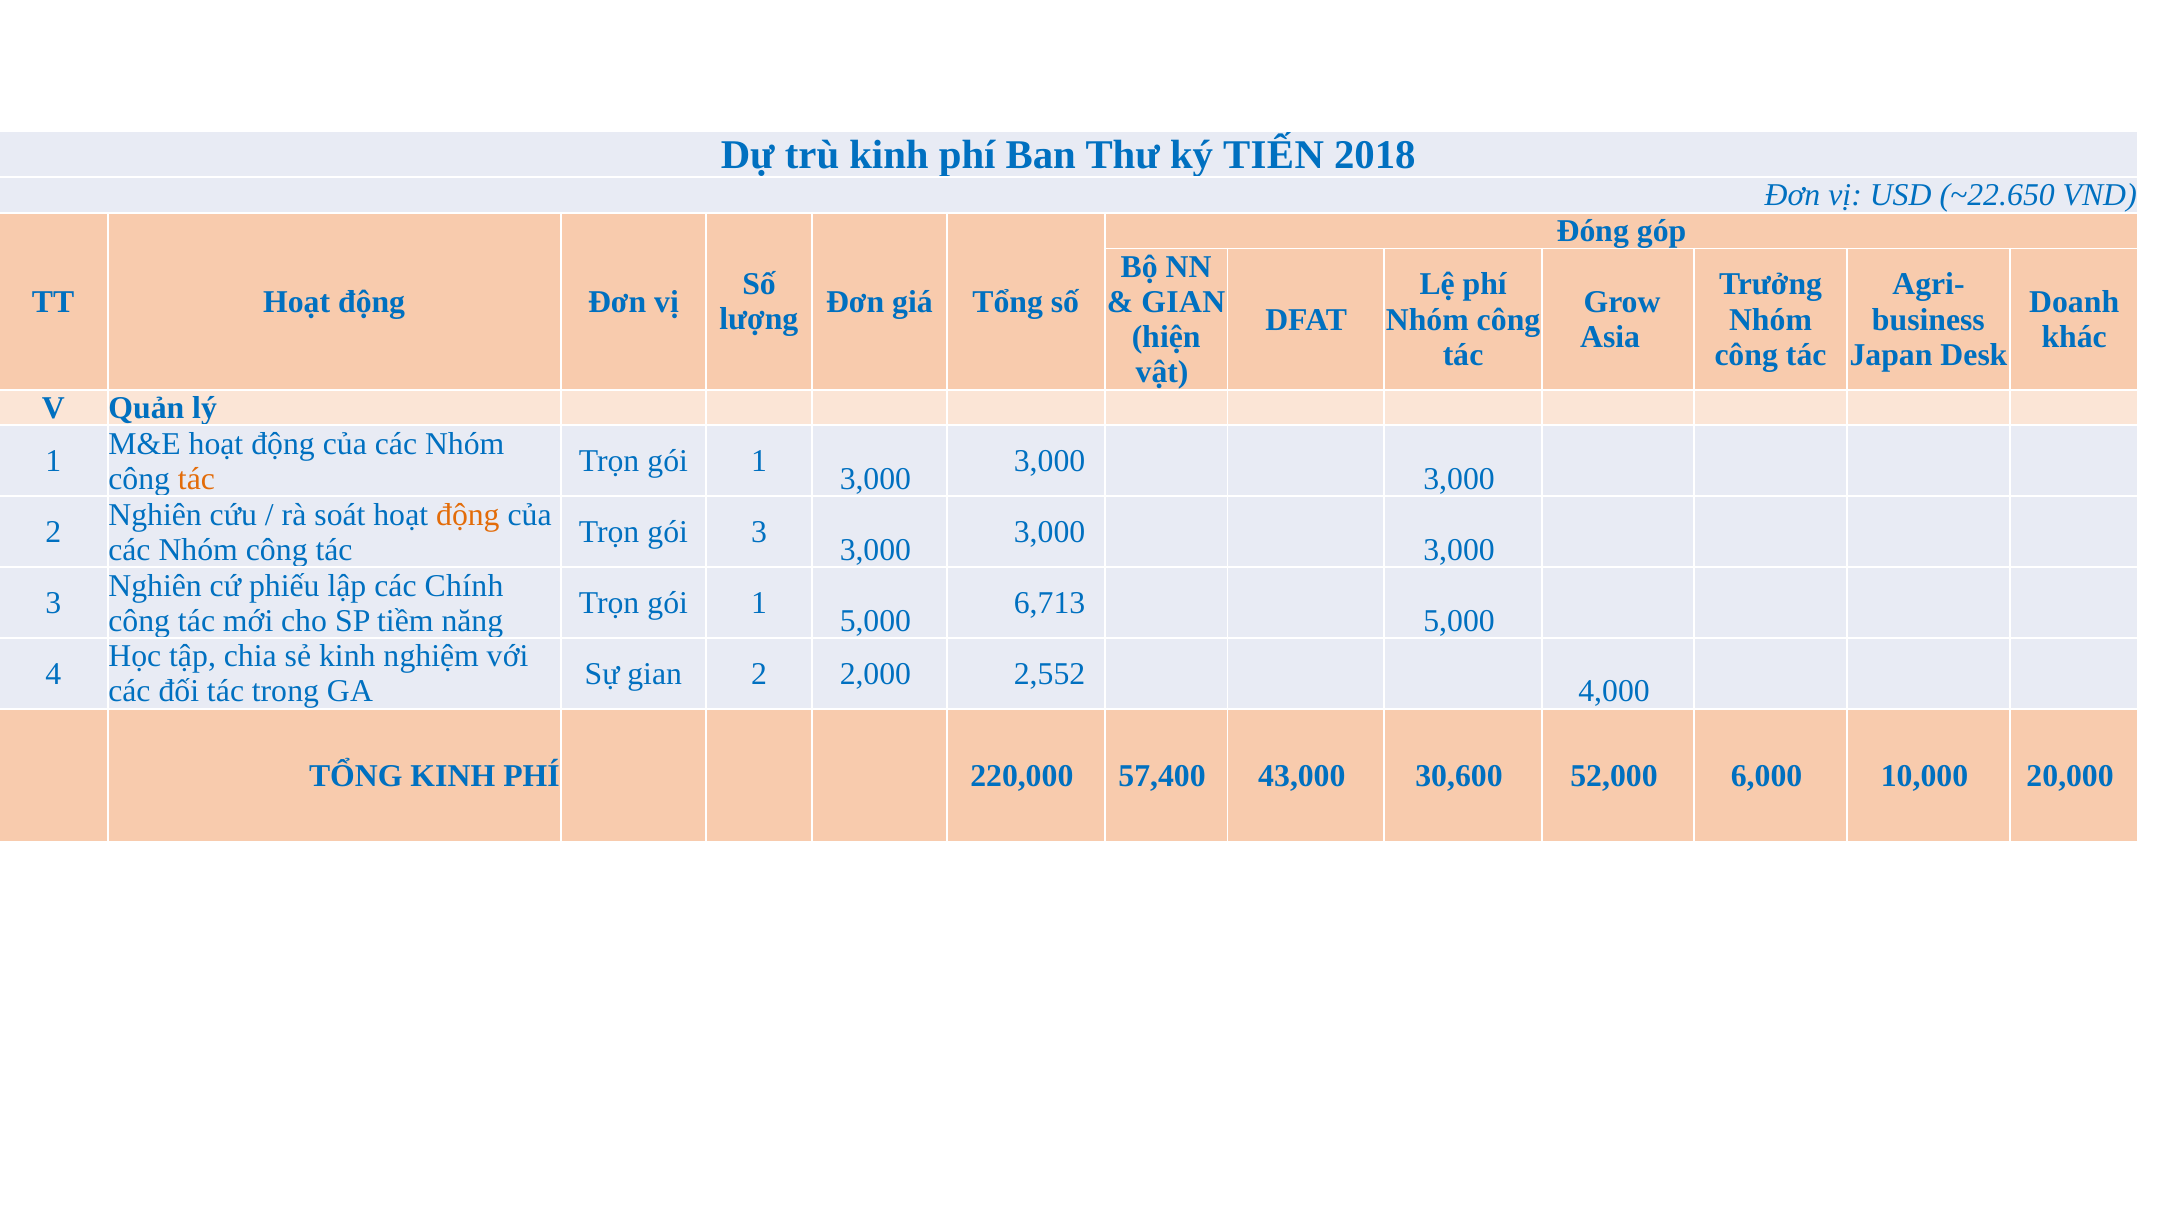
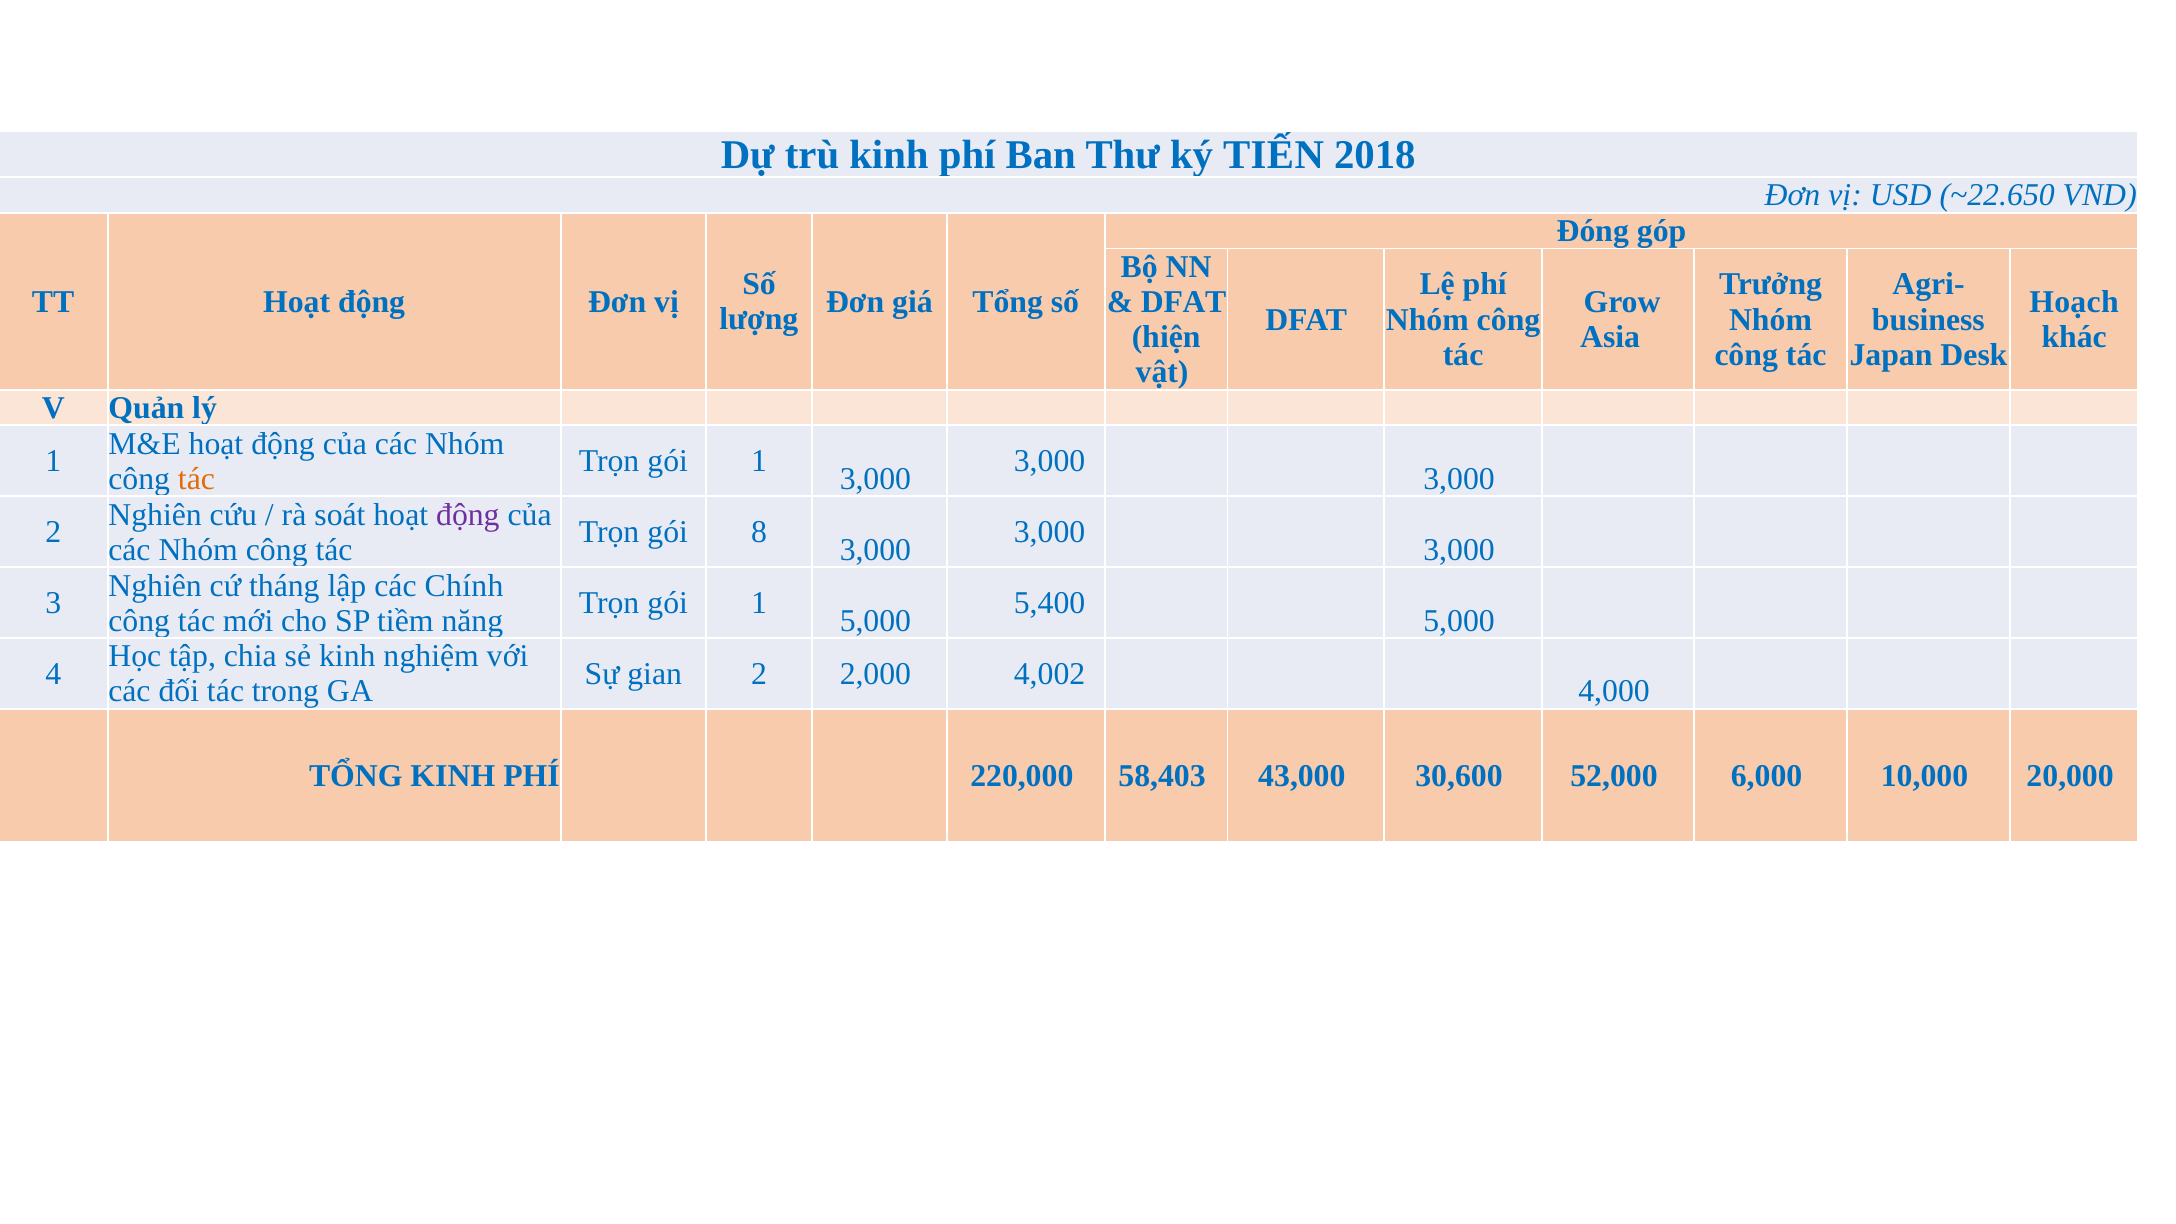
GIAN at (1183, 302): GIAN -> DFAT
Doanh: Doanh -> Hoạch
động at (468, 515) colour: orange -> purple
gói 3: 3 -> 8
phiếu: phiếu -> tháng
6,713: 6,713 -> 5,400
2,552: 2,552 -> 4,002
57,400: 57,400 -> 58,403
